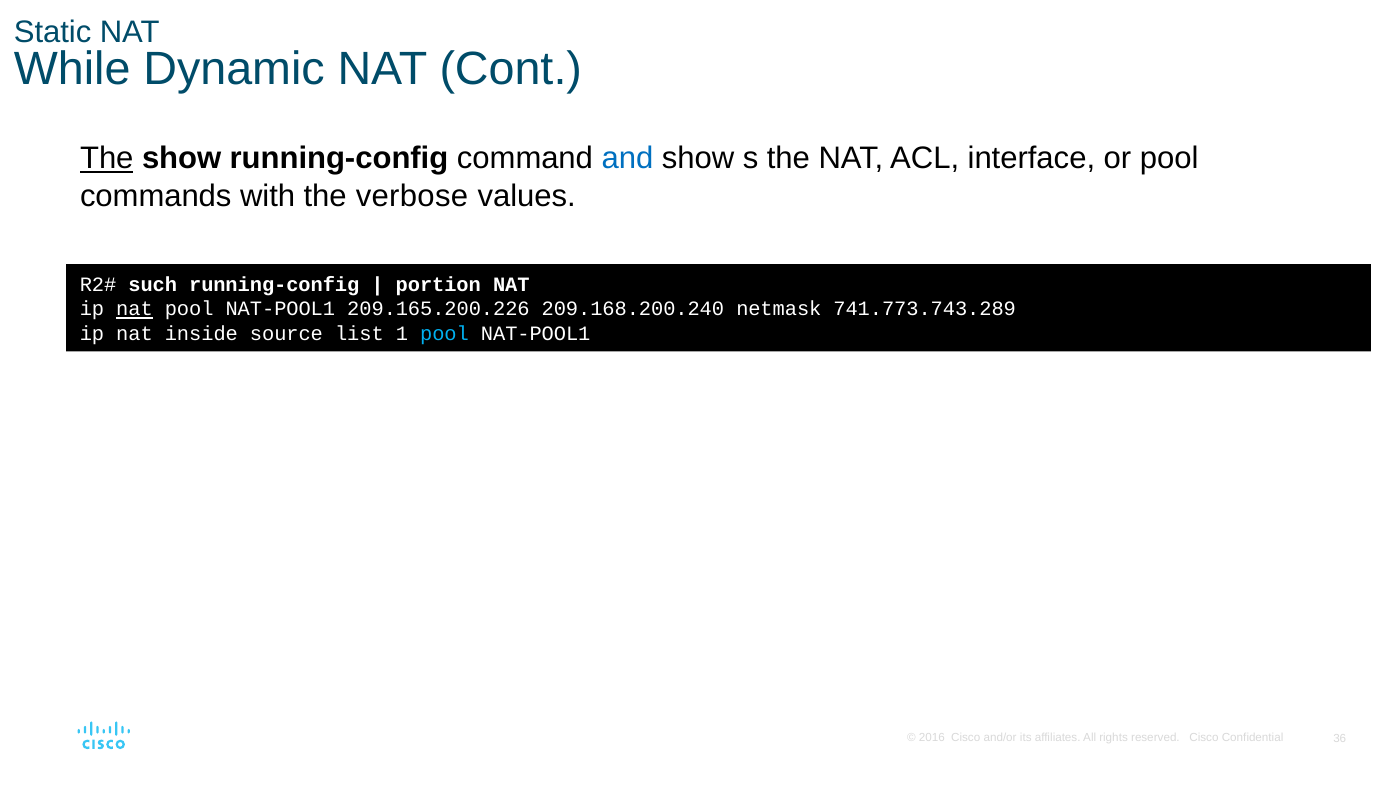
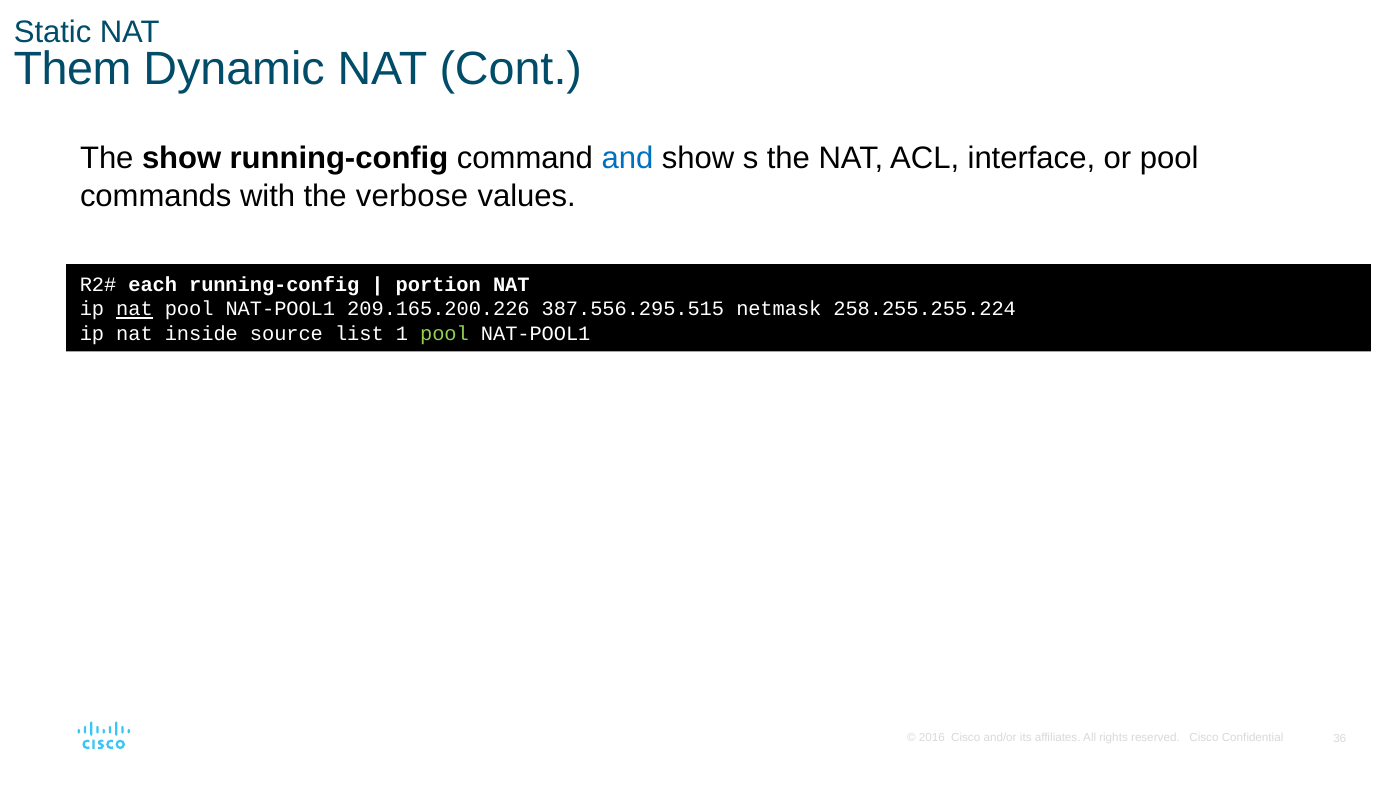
While: While -> Them
The at (107, 159) underline: present -> none
such: such -> each
209.168.200.240: 209.168.200.240 -> 387.556.295.515
741.773.743.289: 741.773.743.289 -> 258.255.255.224
pool at (444, 334) colour: light blue -> light green
